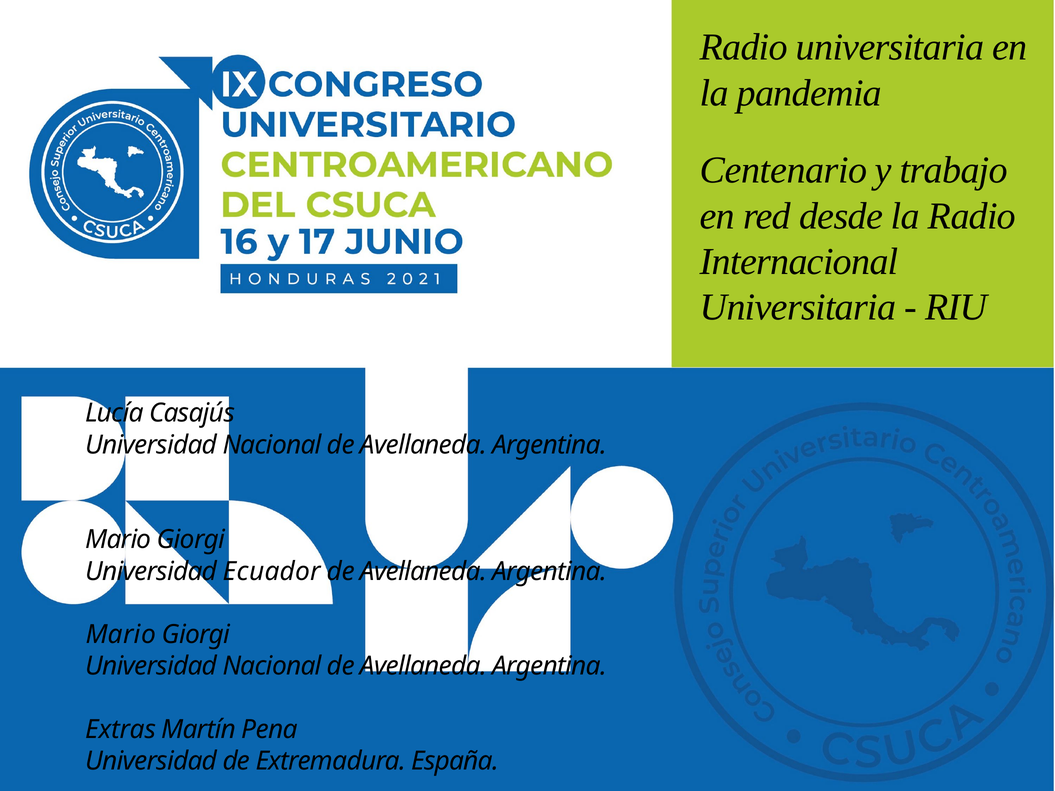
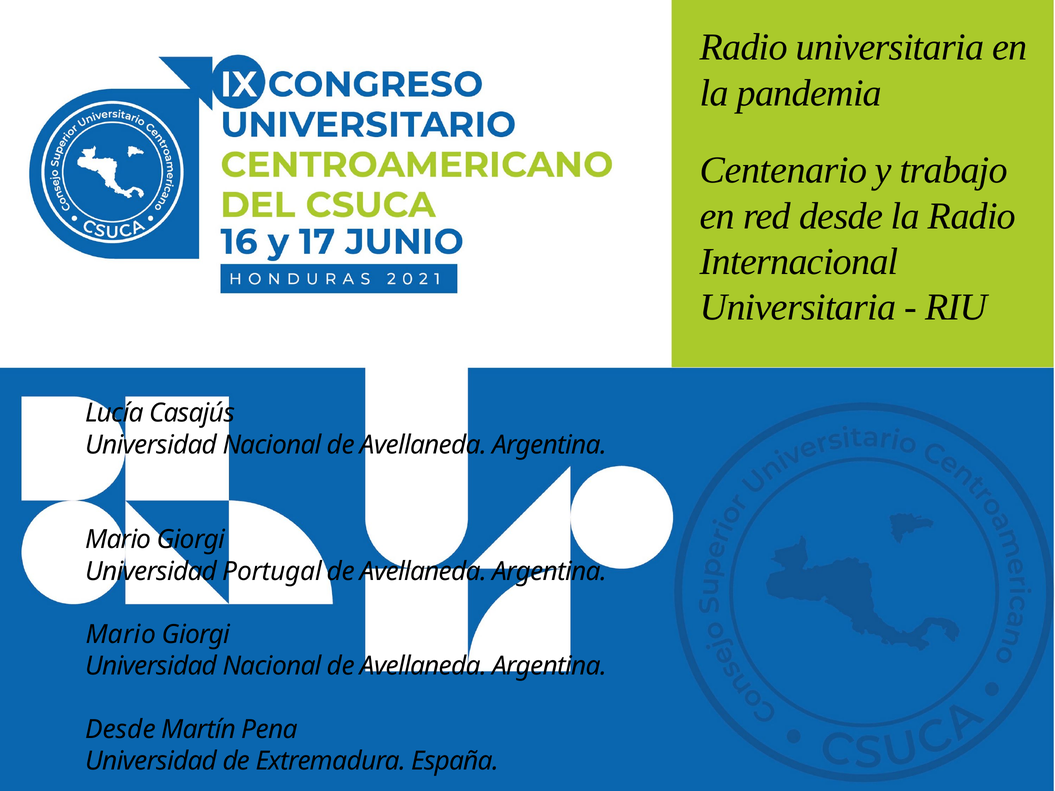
Ecuador: Ecuador -> Portugal
Extras at (121, 730): Extras -> Desde
